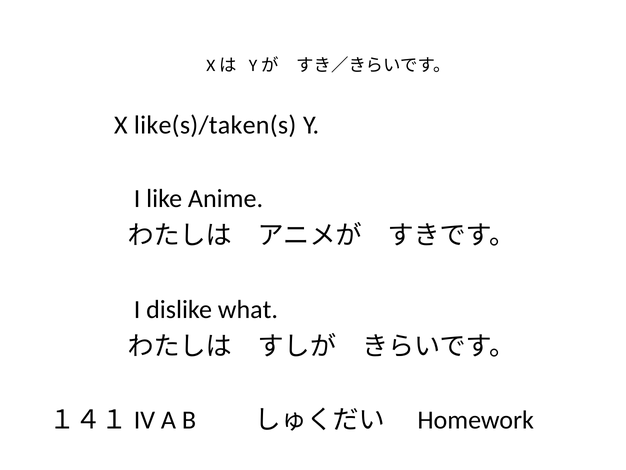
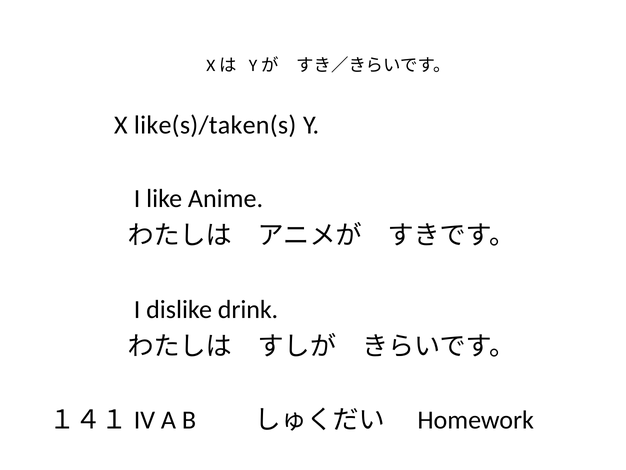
what: what -> drink
